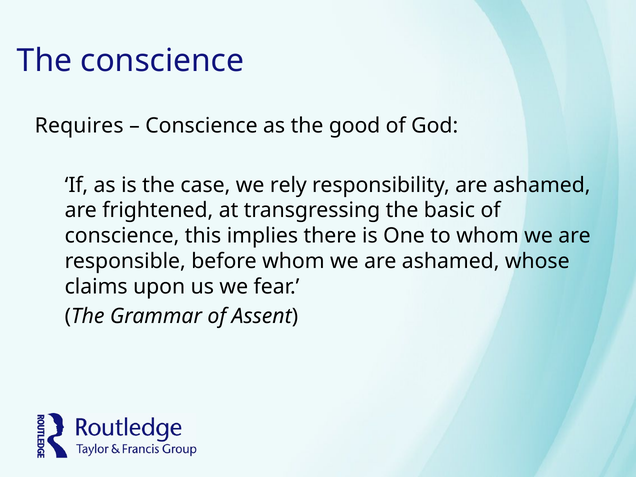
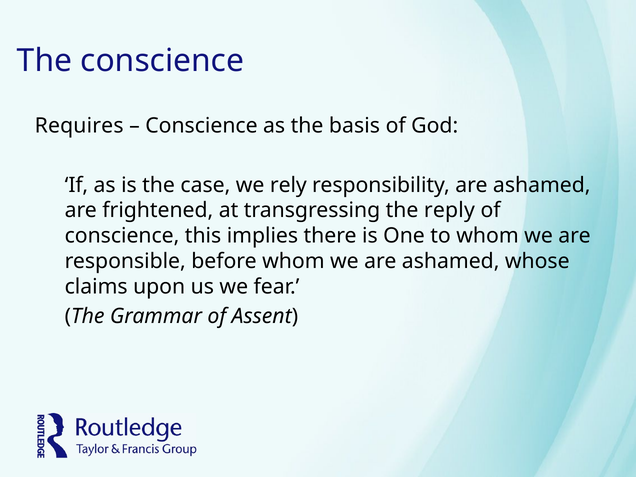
good: good -> basis
basic: basic -> reply
